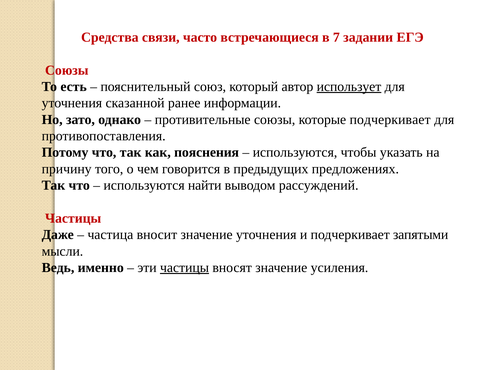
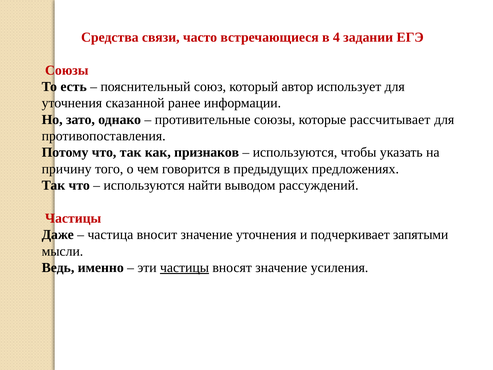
7: 7 -> 4
использует underline: present -> none
которые подчеркивает: подчеркивает -> рассчитывает
пояснения: пояснения -> признаков
